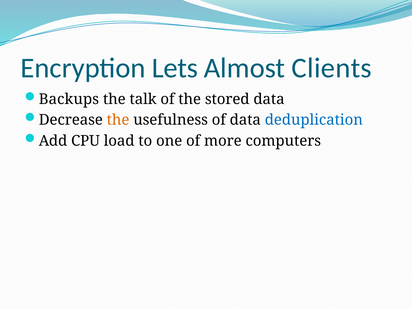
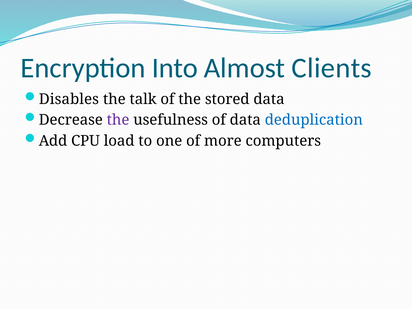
Lets: Lets -> Into
Backups: Backups -> Disables
the at (118, 120) colour: orange -> purple
